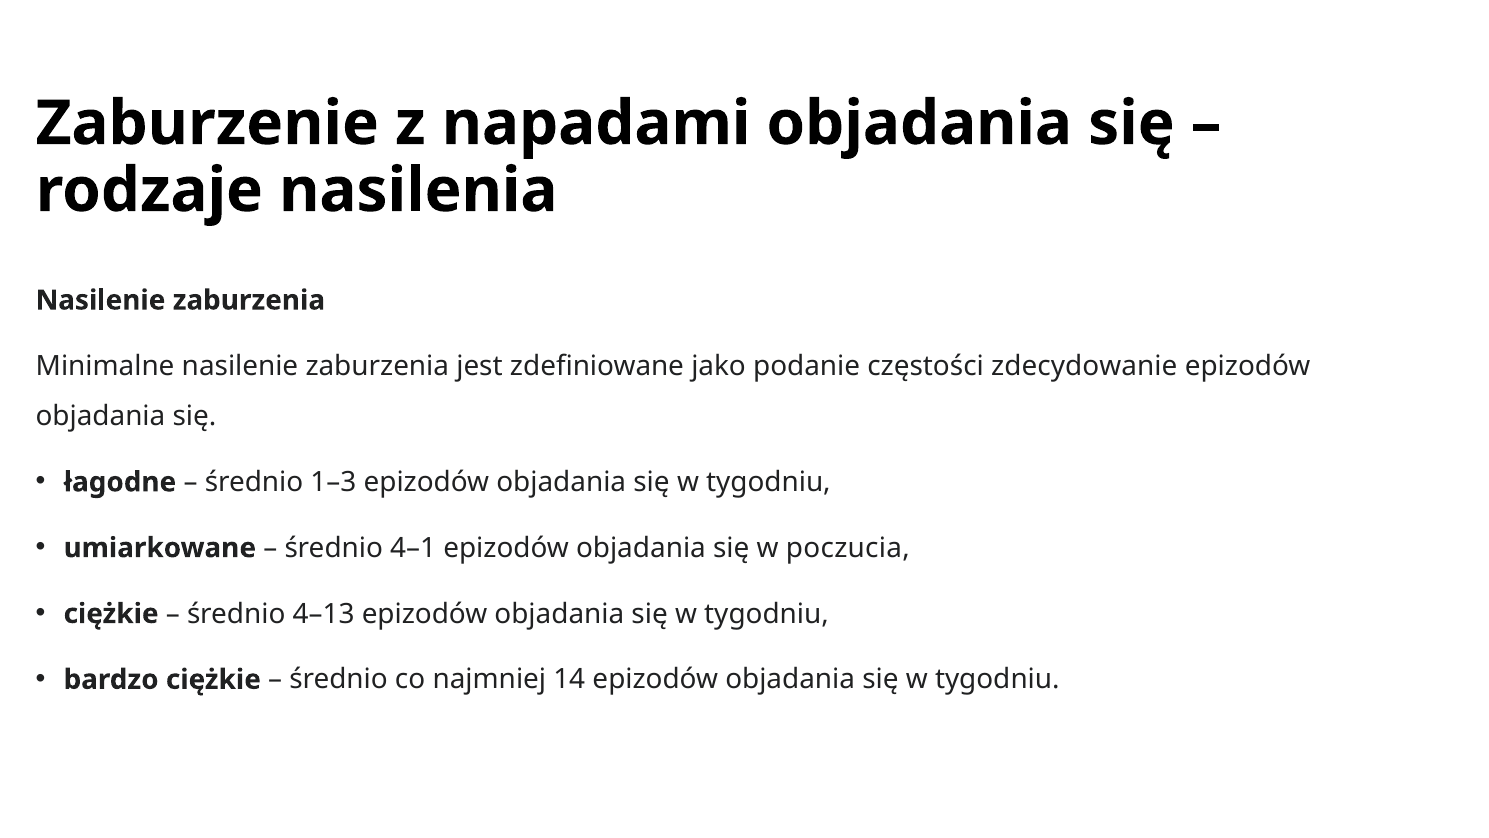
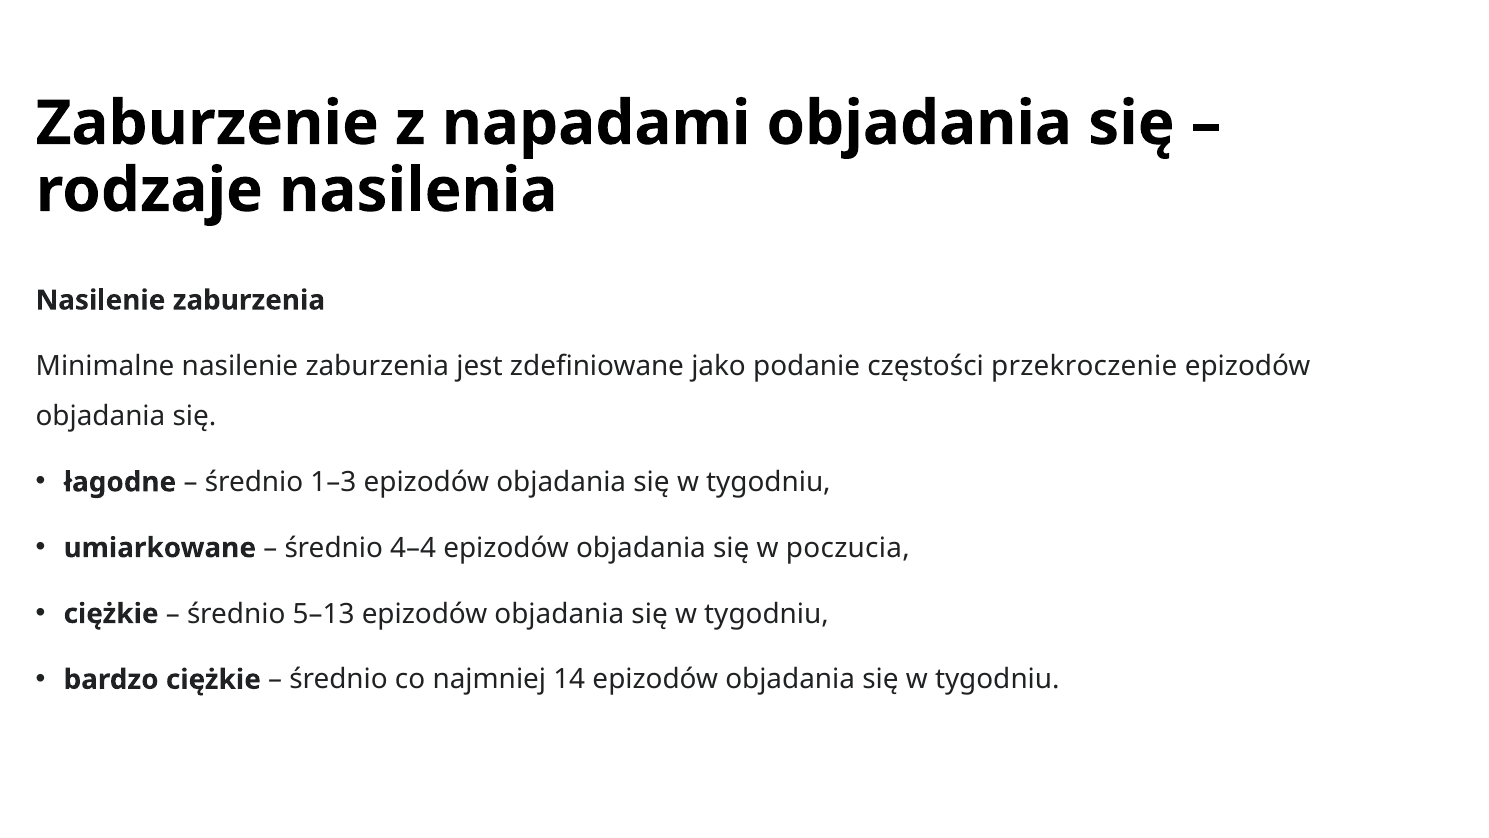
zdecydowanie: zdecydowanie -> przekroczenie
4–1: 4–1 -> 4–4
4–13: 4–13 -> 5–13
